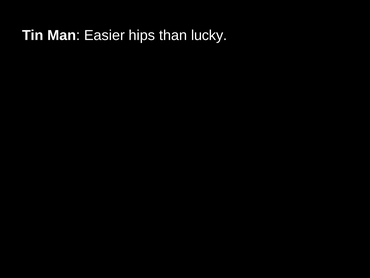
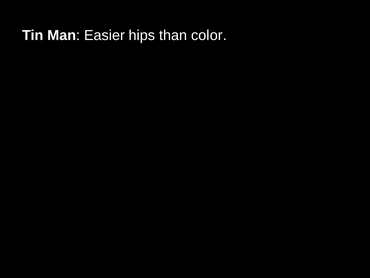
lucky: lucky -> color
